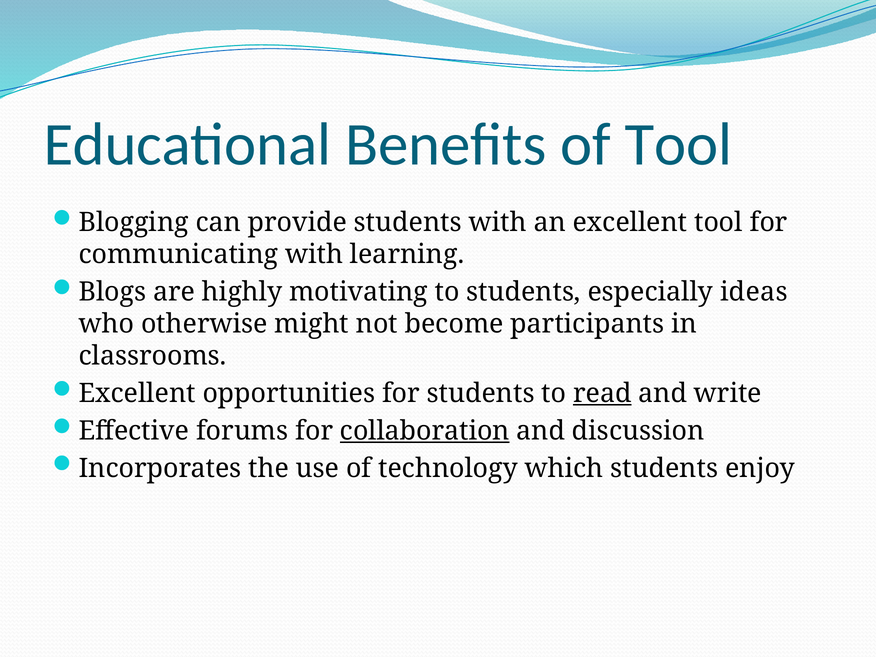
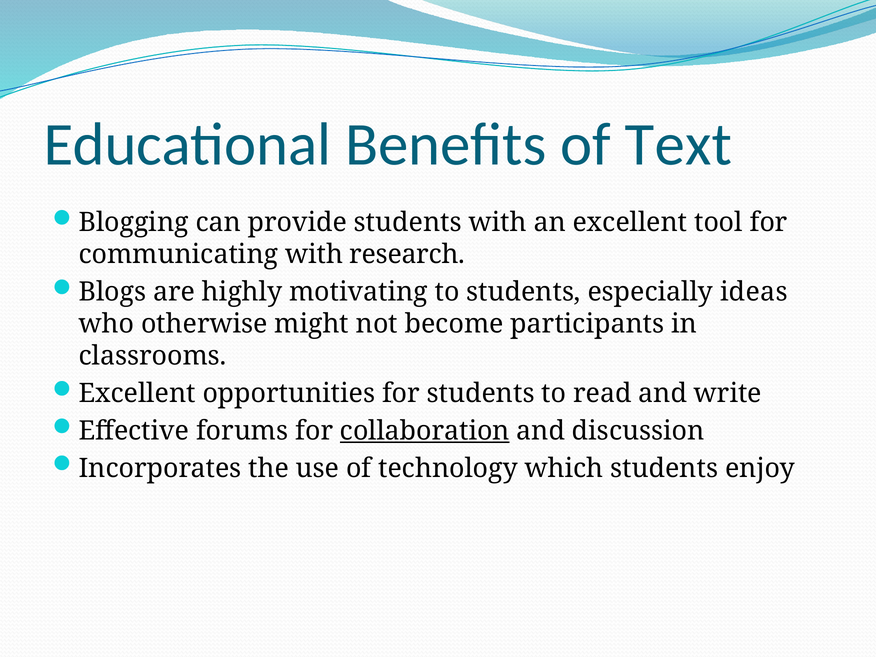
of Tool: Tool -> Text
learning: learning -> research
read underline: present -> none
